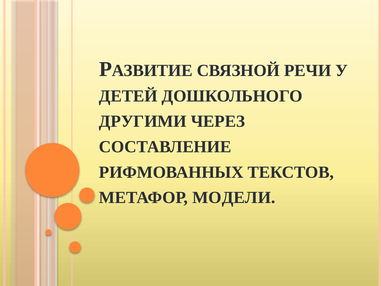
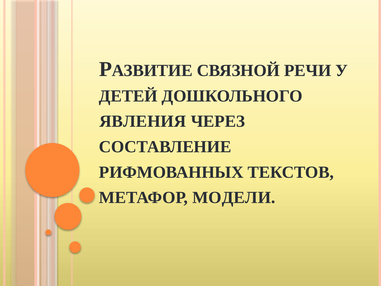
ДРУГИМИ: ДРУГИМИ -> ЯВЛЕНИЯ
